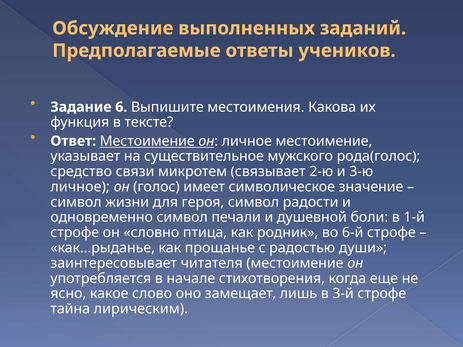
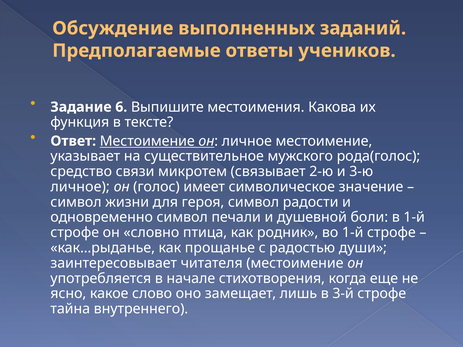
во 6-й: 6-й -> 1-й
лирическим: лирическим -> внутреннего
